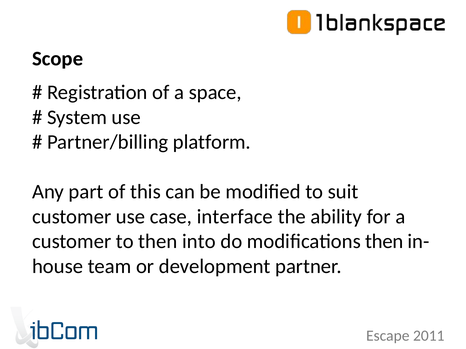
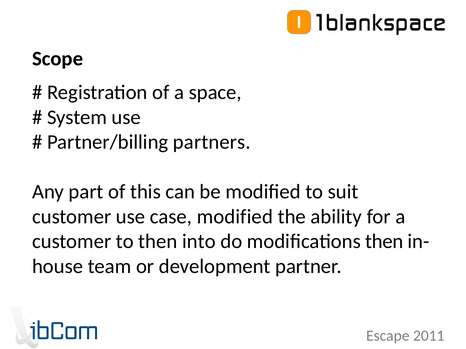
platform: platform -> partners
case interface: interface -> modified
